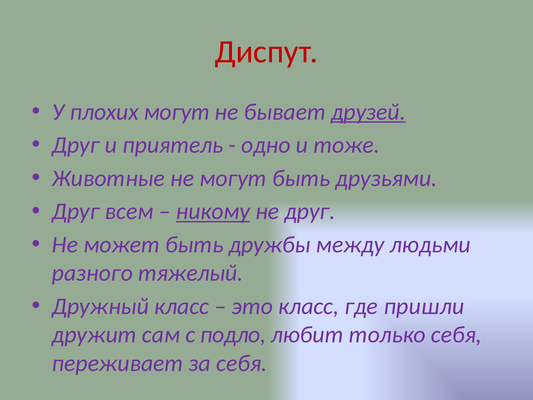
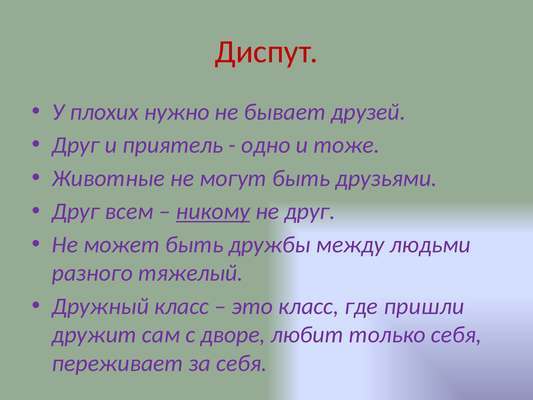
плохих могут: могут -> нужно
друзей underline: present -> none
подло: подло -> дворе
